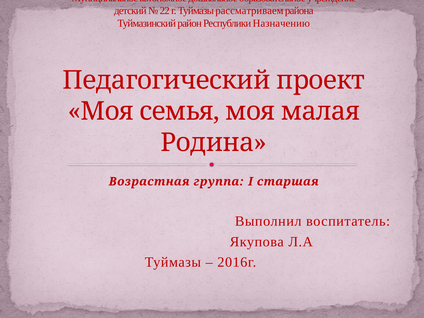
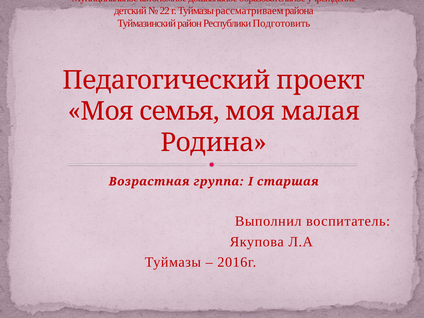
Назначению: Назначению -> Подготовить
